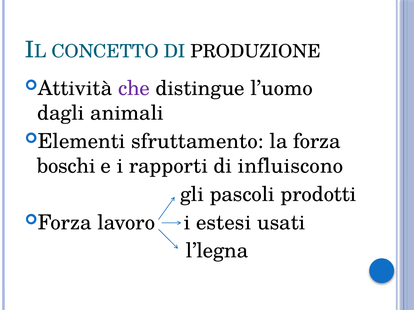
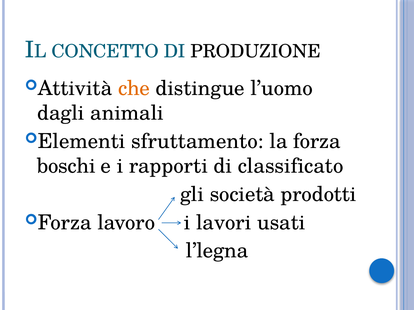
che colour: purple -> orange
influiscono: influiscono -> classificato
pascoli: pascoli -> società
estesi: estesi -> lavori
